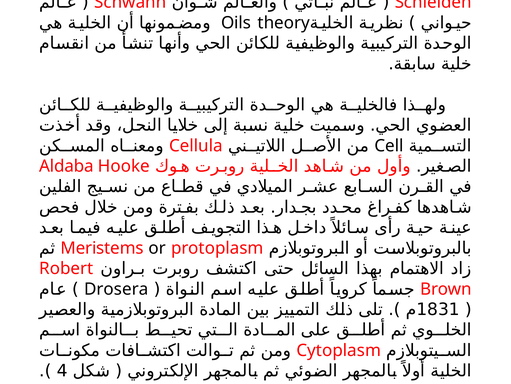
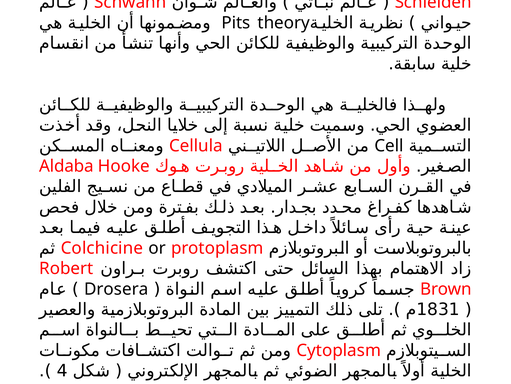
Oils: Oils -> Pits
Meristems: Meristems -> Colchicine
